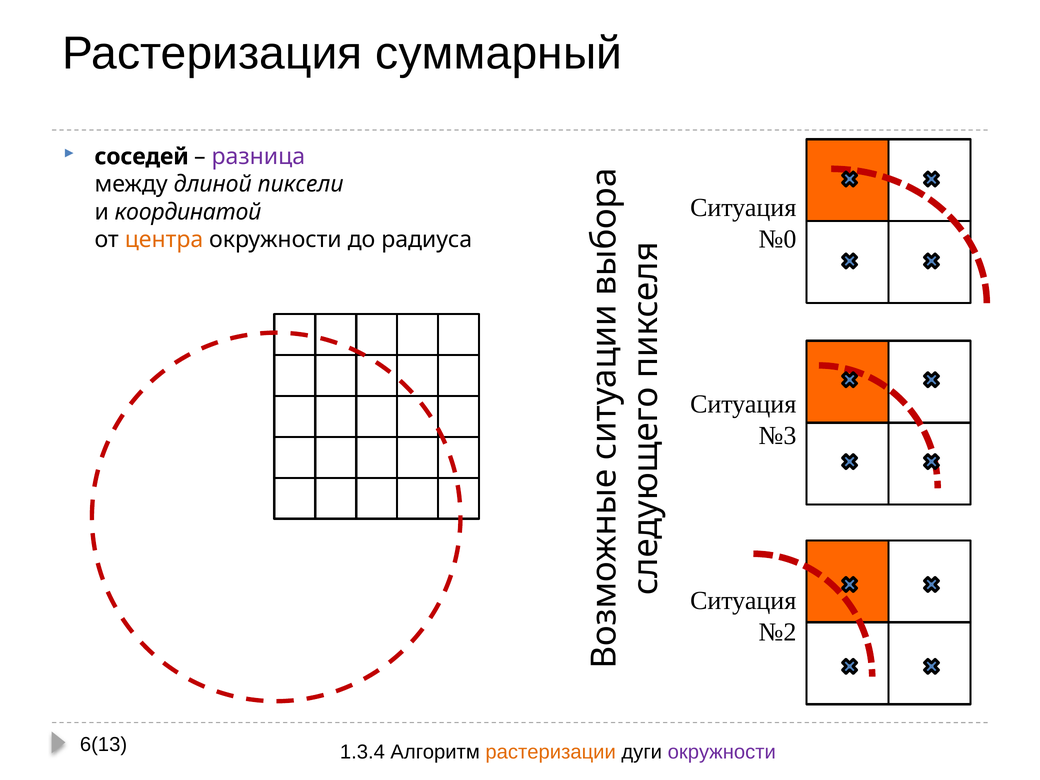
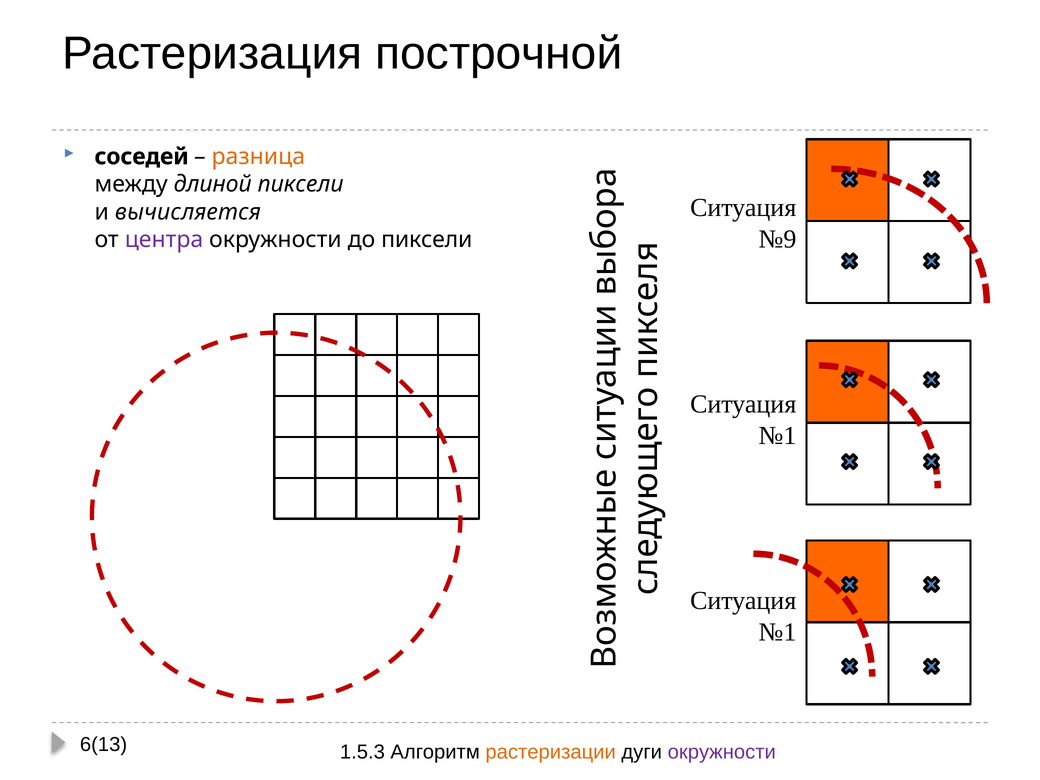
суммарный: суммарный -> построчной
разница colour: purple -> orange
координатой: координатой -> вычисляется
№0: №0 -> №9
центра colour: orange -> purple
до радиуса: радиуса -> пиксели
№3 at (777, 436): №3 -> №1
№2 at (777, 632): №2 -> №1
1.3.4: 1.3.4 -> 1.5.3
